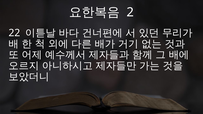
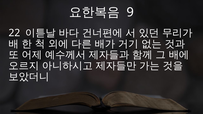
2: 2 -> 9
